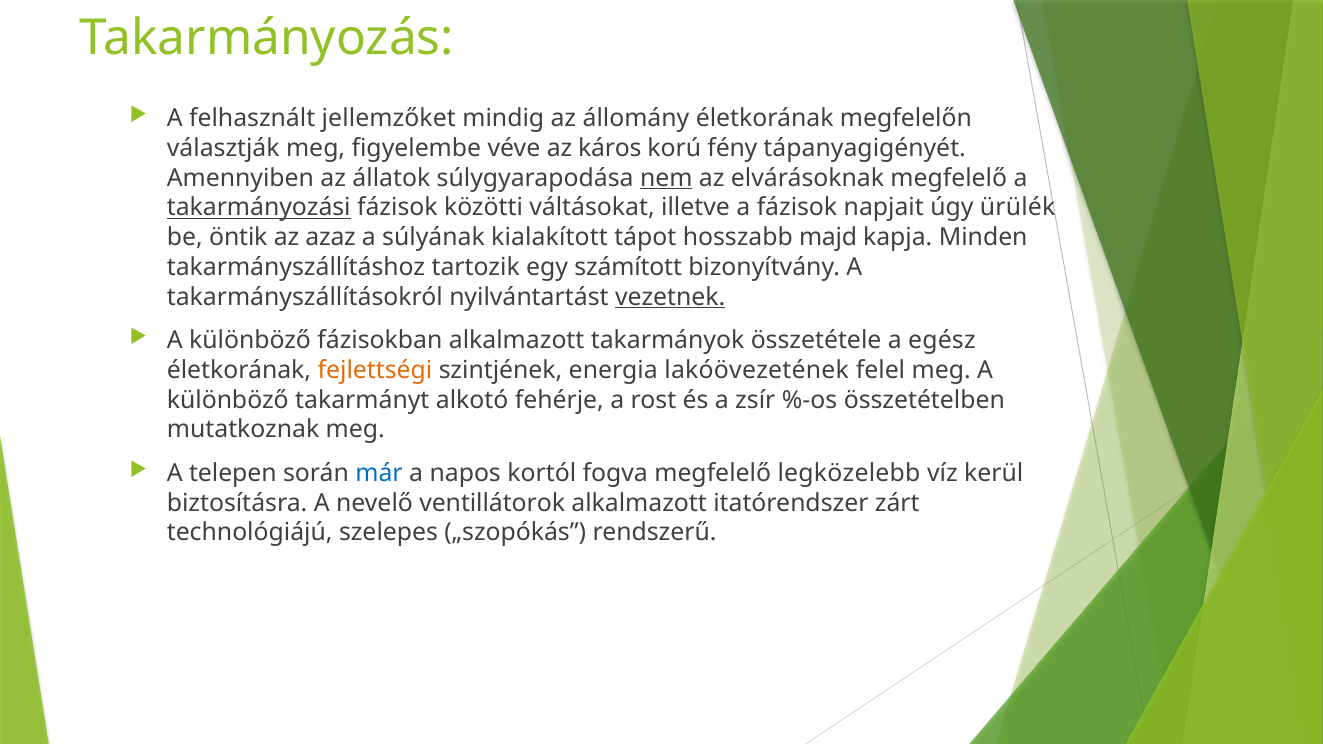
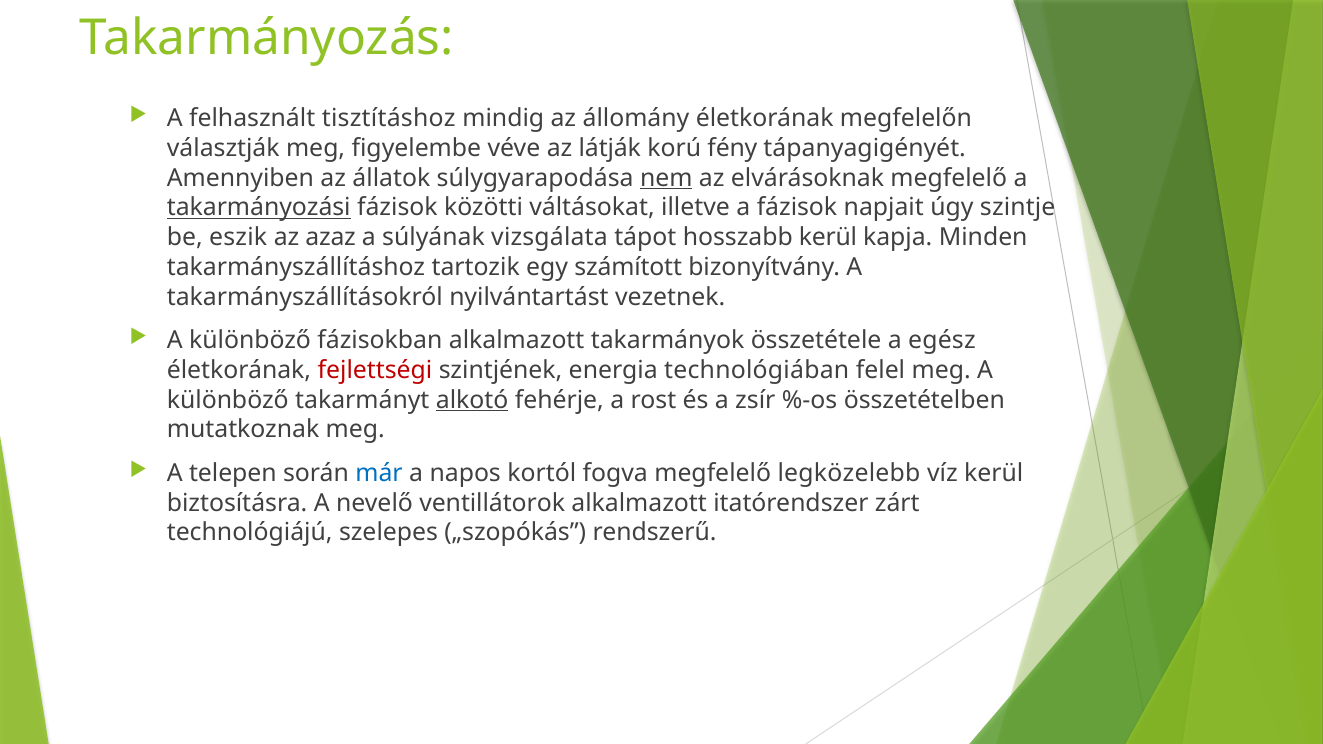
jellemzőket: jellemzőket -> tisztításhoz
káros: káros -> látják
ürülék: ürülék -> szintje
öntik: öntik -> eszik
kialakított: kialakított -> vizsgálata
hosszabb majd: majd -> kerül
vezetnek underline: present -> none
fejlettségi colour: orange -> red
lakóövezetének: lakóövezetének -> technológiában
alkotó underline: none -> present
